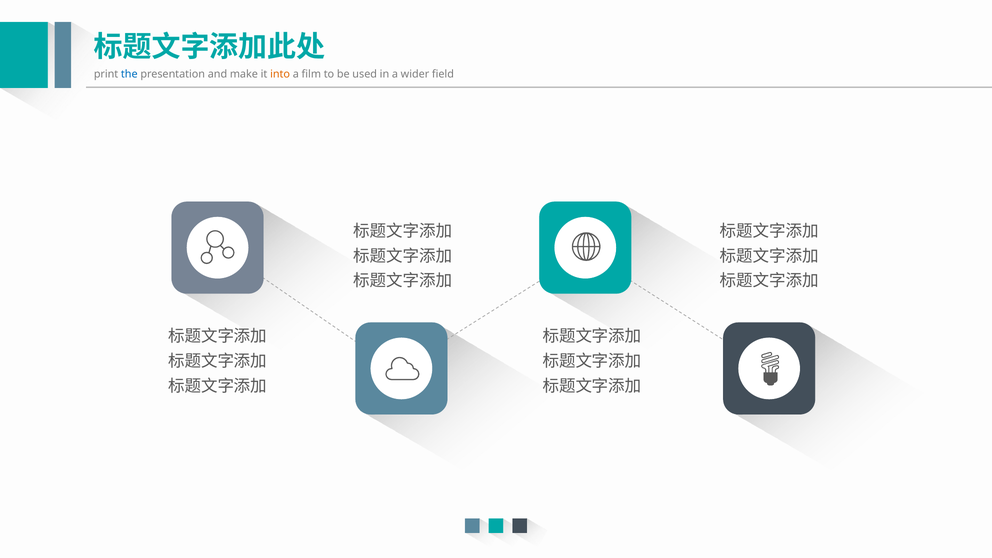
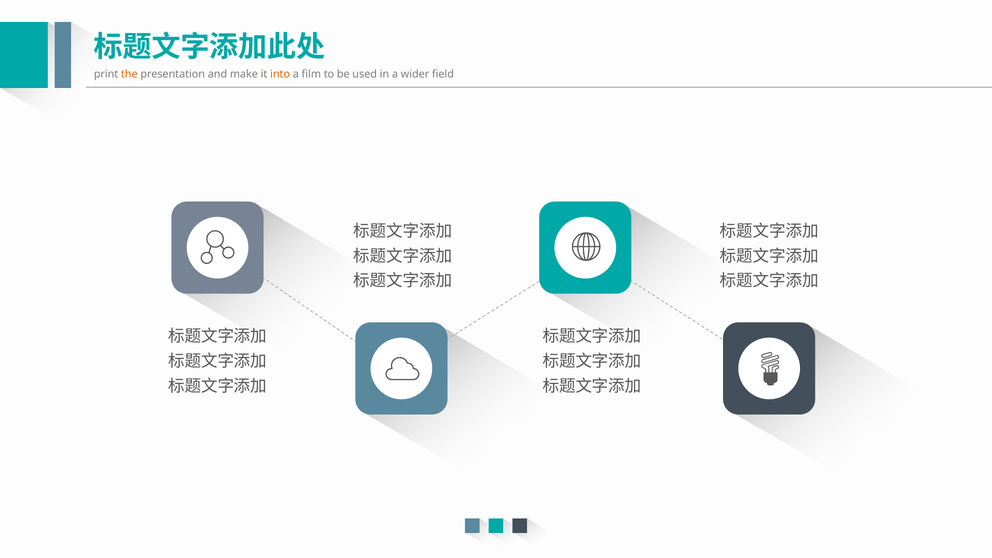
the colour: blue -> orange
